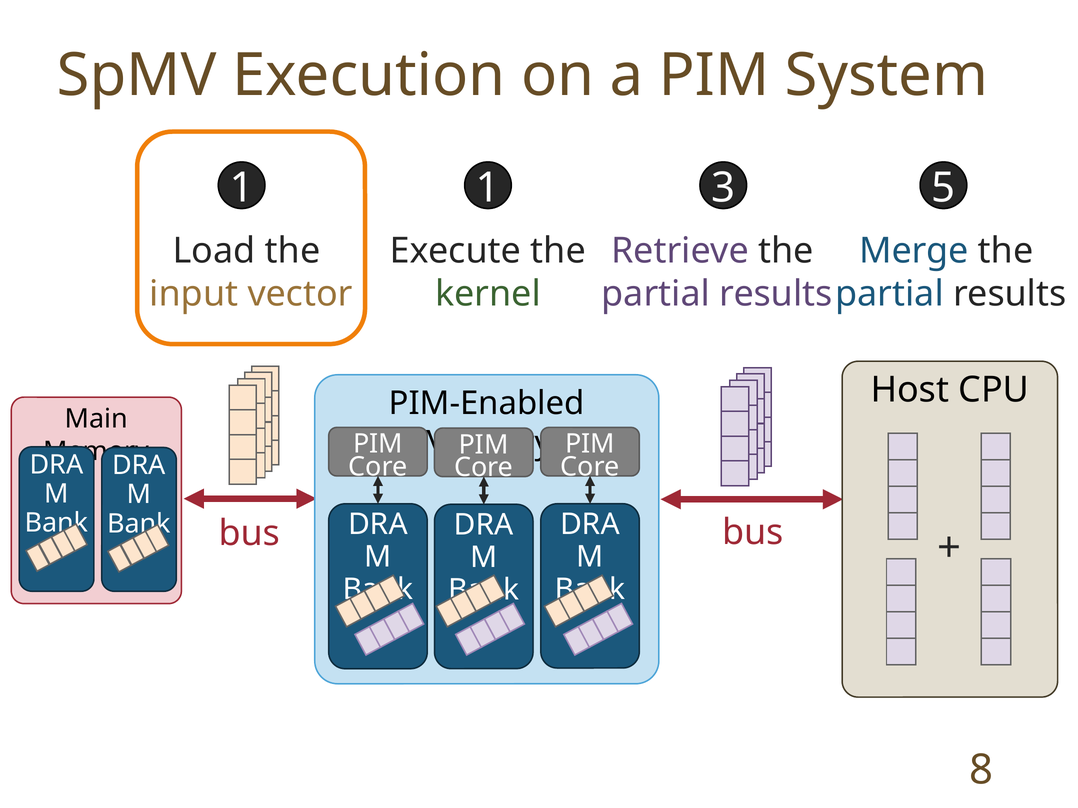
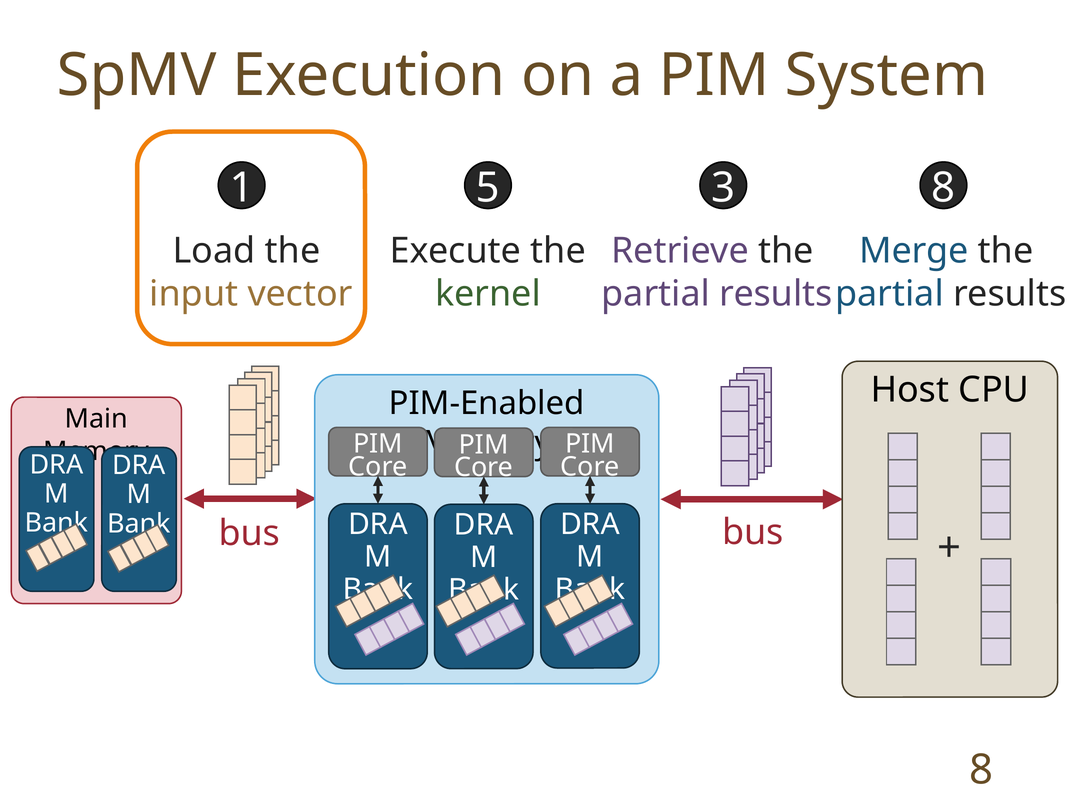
1 1: 1 -> 5
3 5: 5 -> 8
